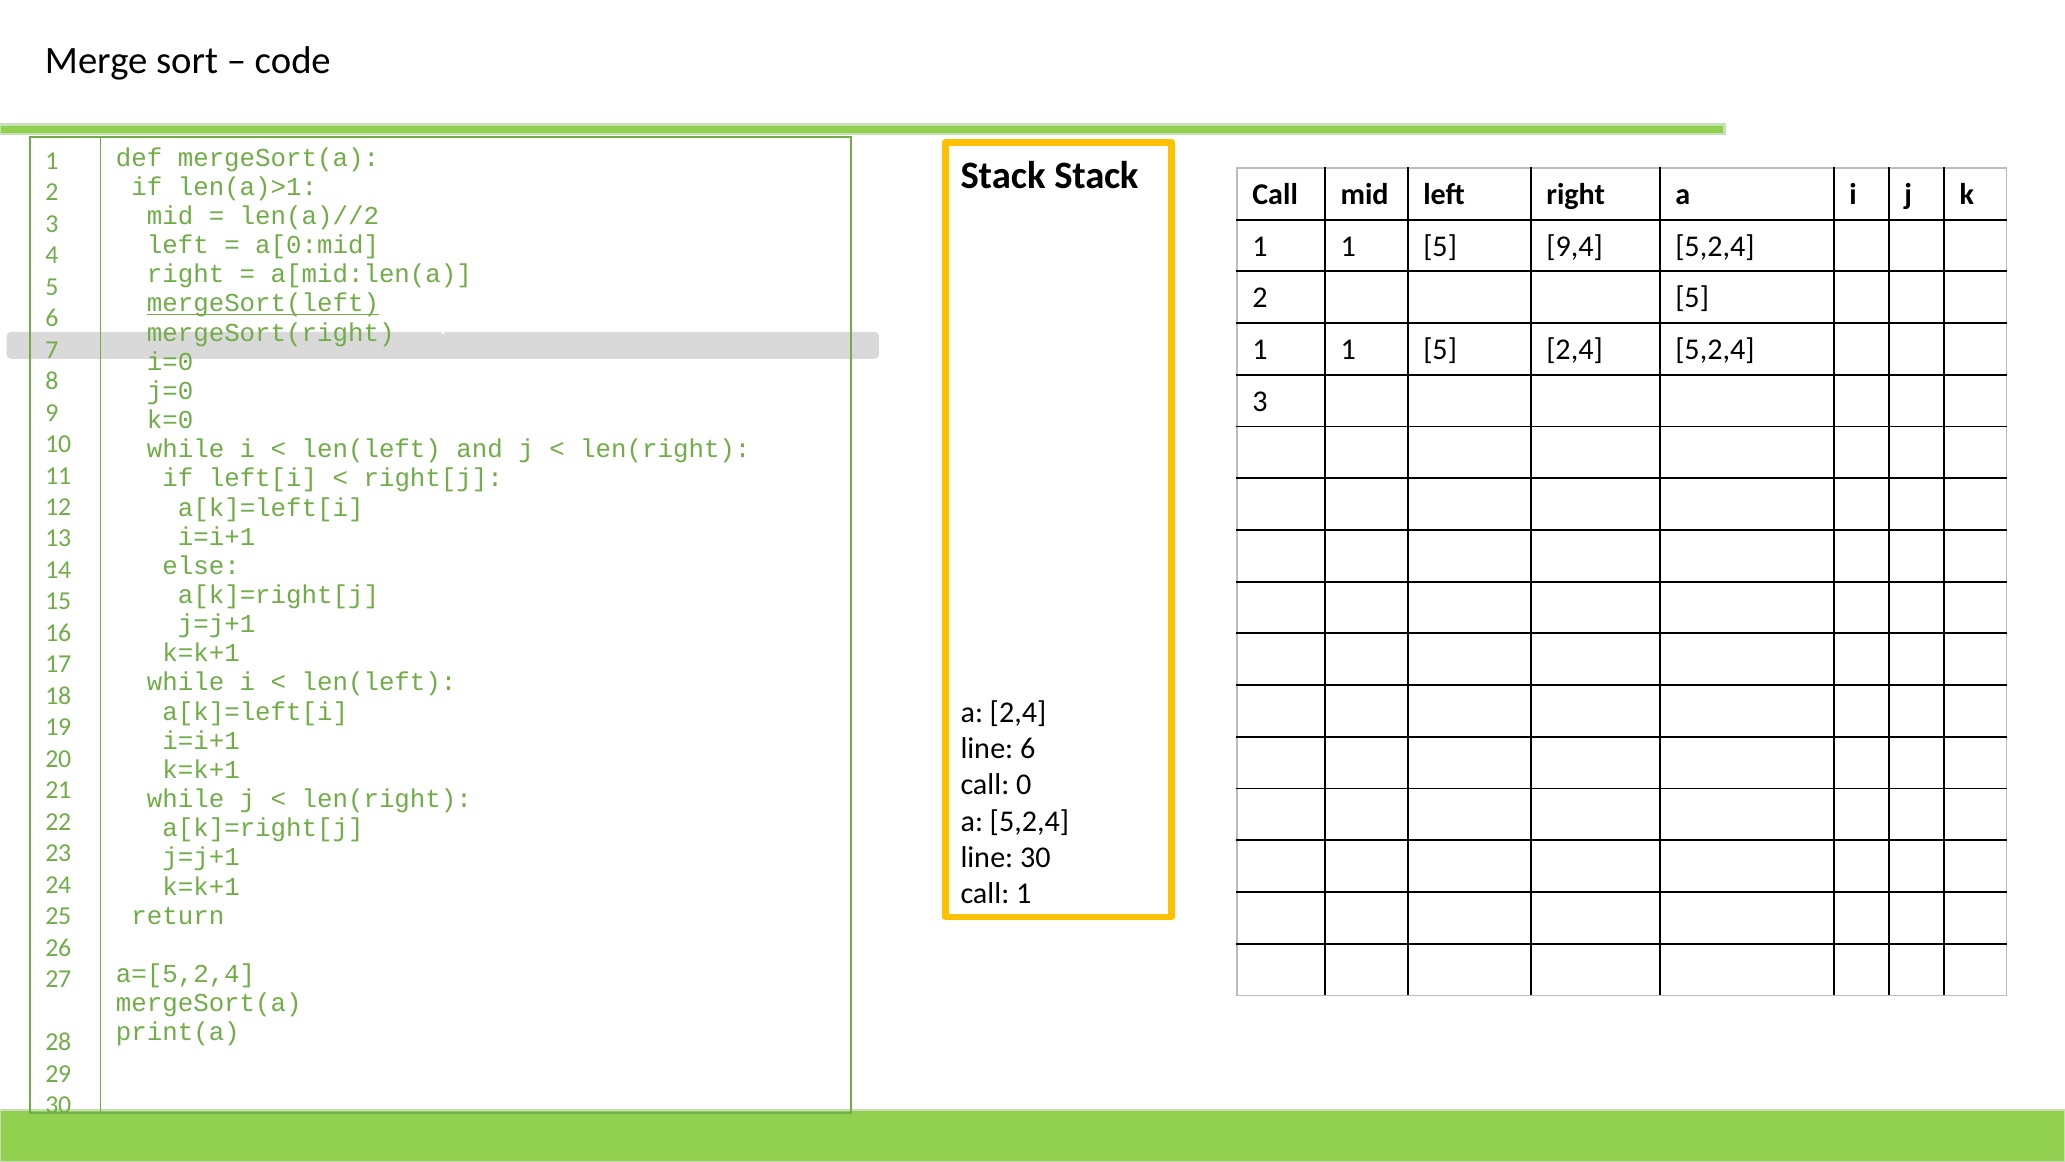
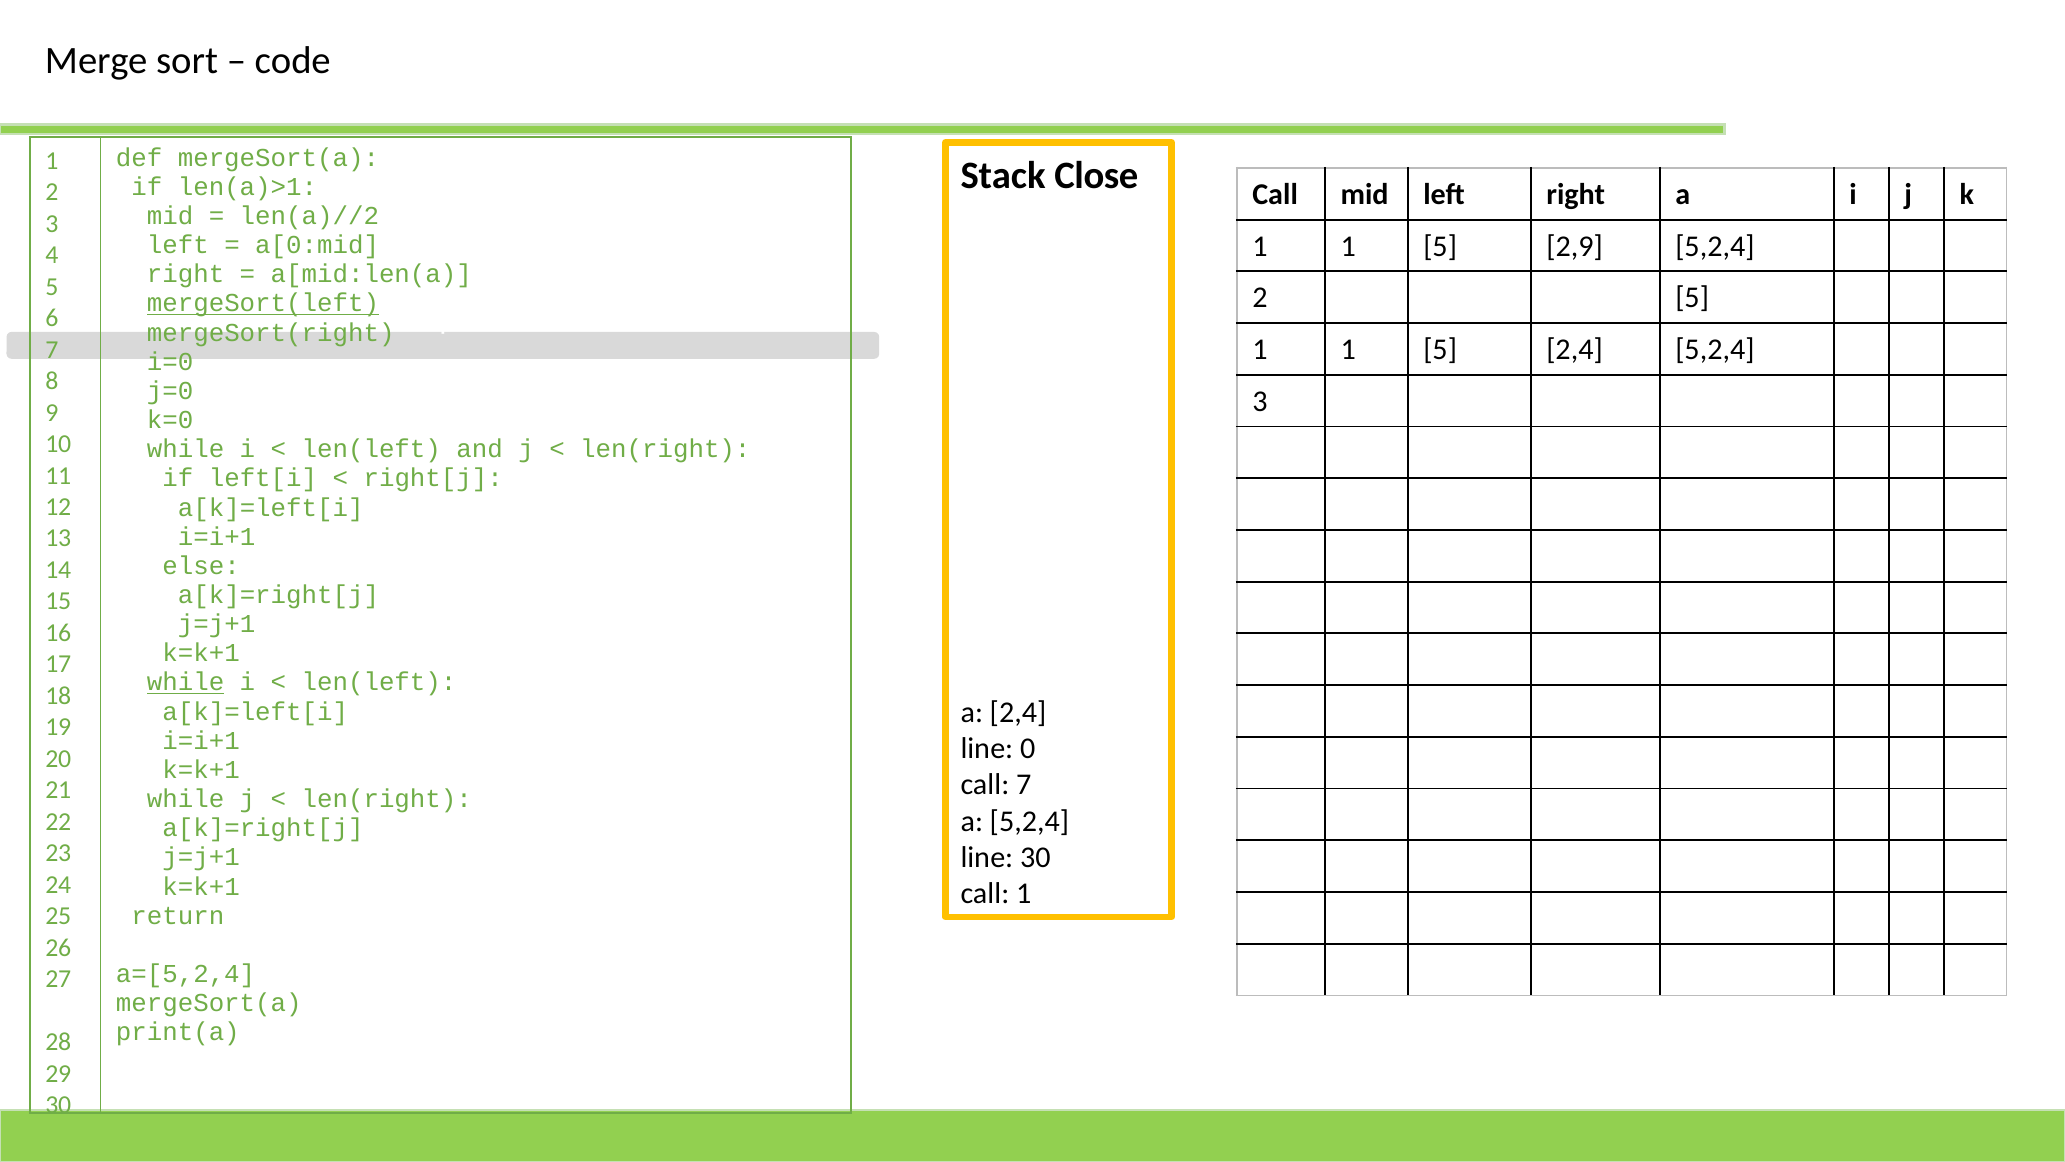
Stack Stack: Stack -> Close
9,4: 9,4 -> 2,9
while at (186, 682) underline: none -> present
line 6: 6 -> 0
call 0: 0 -> 7
